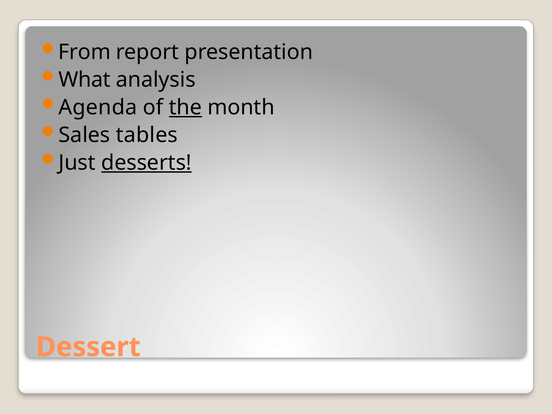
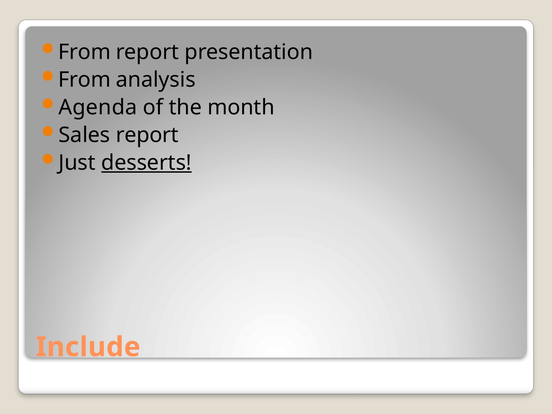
What at (85, 80): What -> From
the underline: present -> none
Sales tables: tables -> report
Dessert: Dessert -> Include
